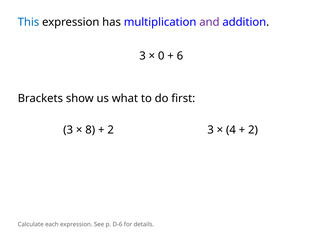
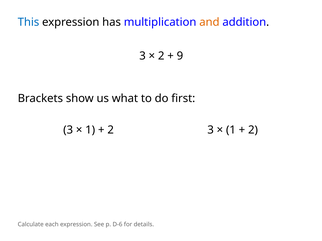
and colour: purple -> orange
0 at (161, 56): 0 -> 2
6: 6 -> 9
8 at (90, 130): 8 -> 1
4 at (231, 130): 4 -> 1
